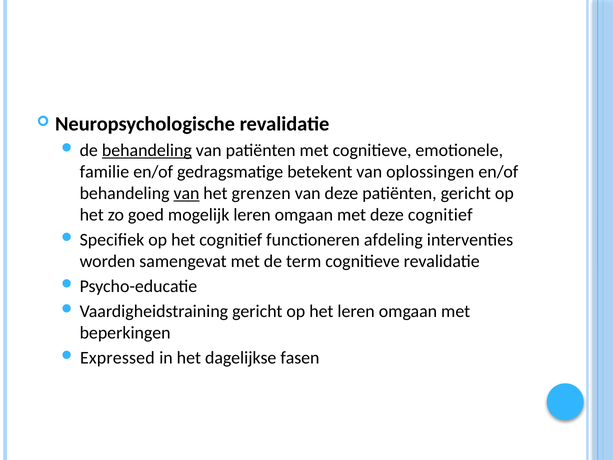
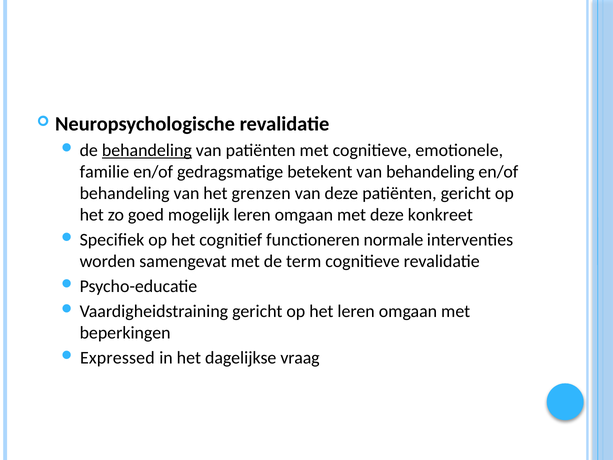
van oplossingen: oplossingen -> behandeling
van at (186, 193) underline: present -> none
deze cognitief: cognitief -> konkreet
afdeling: afdeling -> normale
fasen: fasen -> vraag
